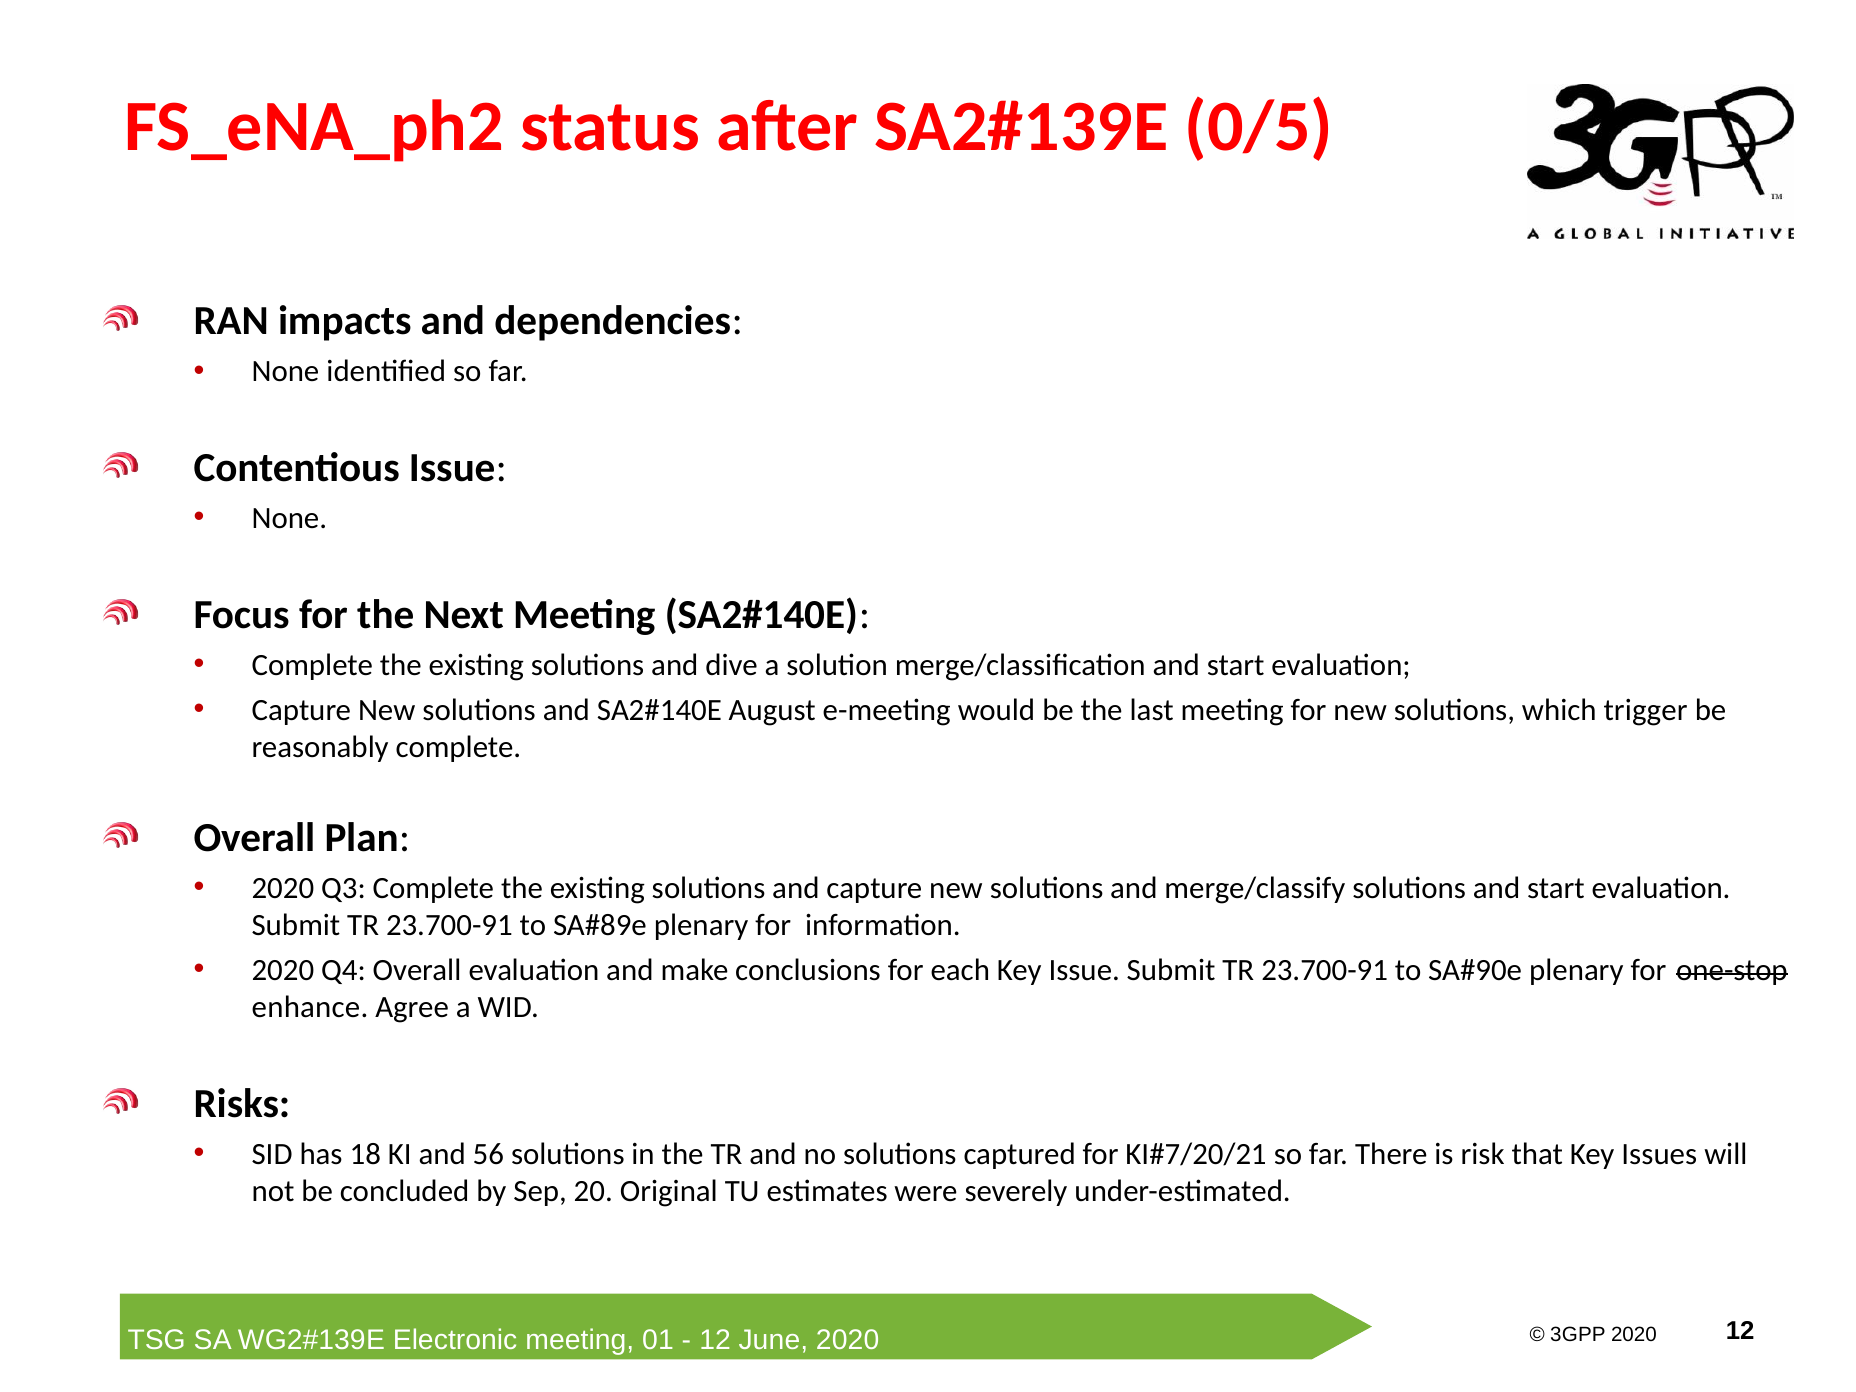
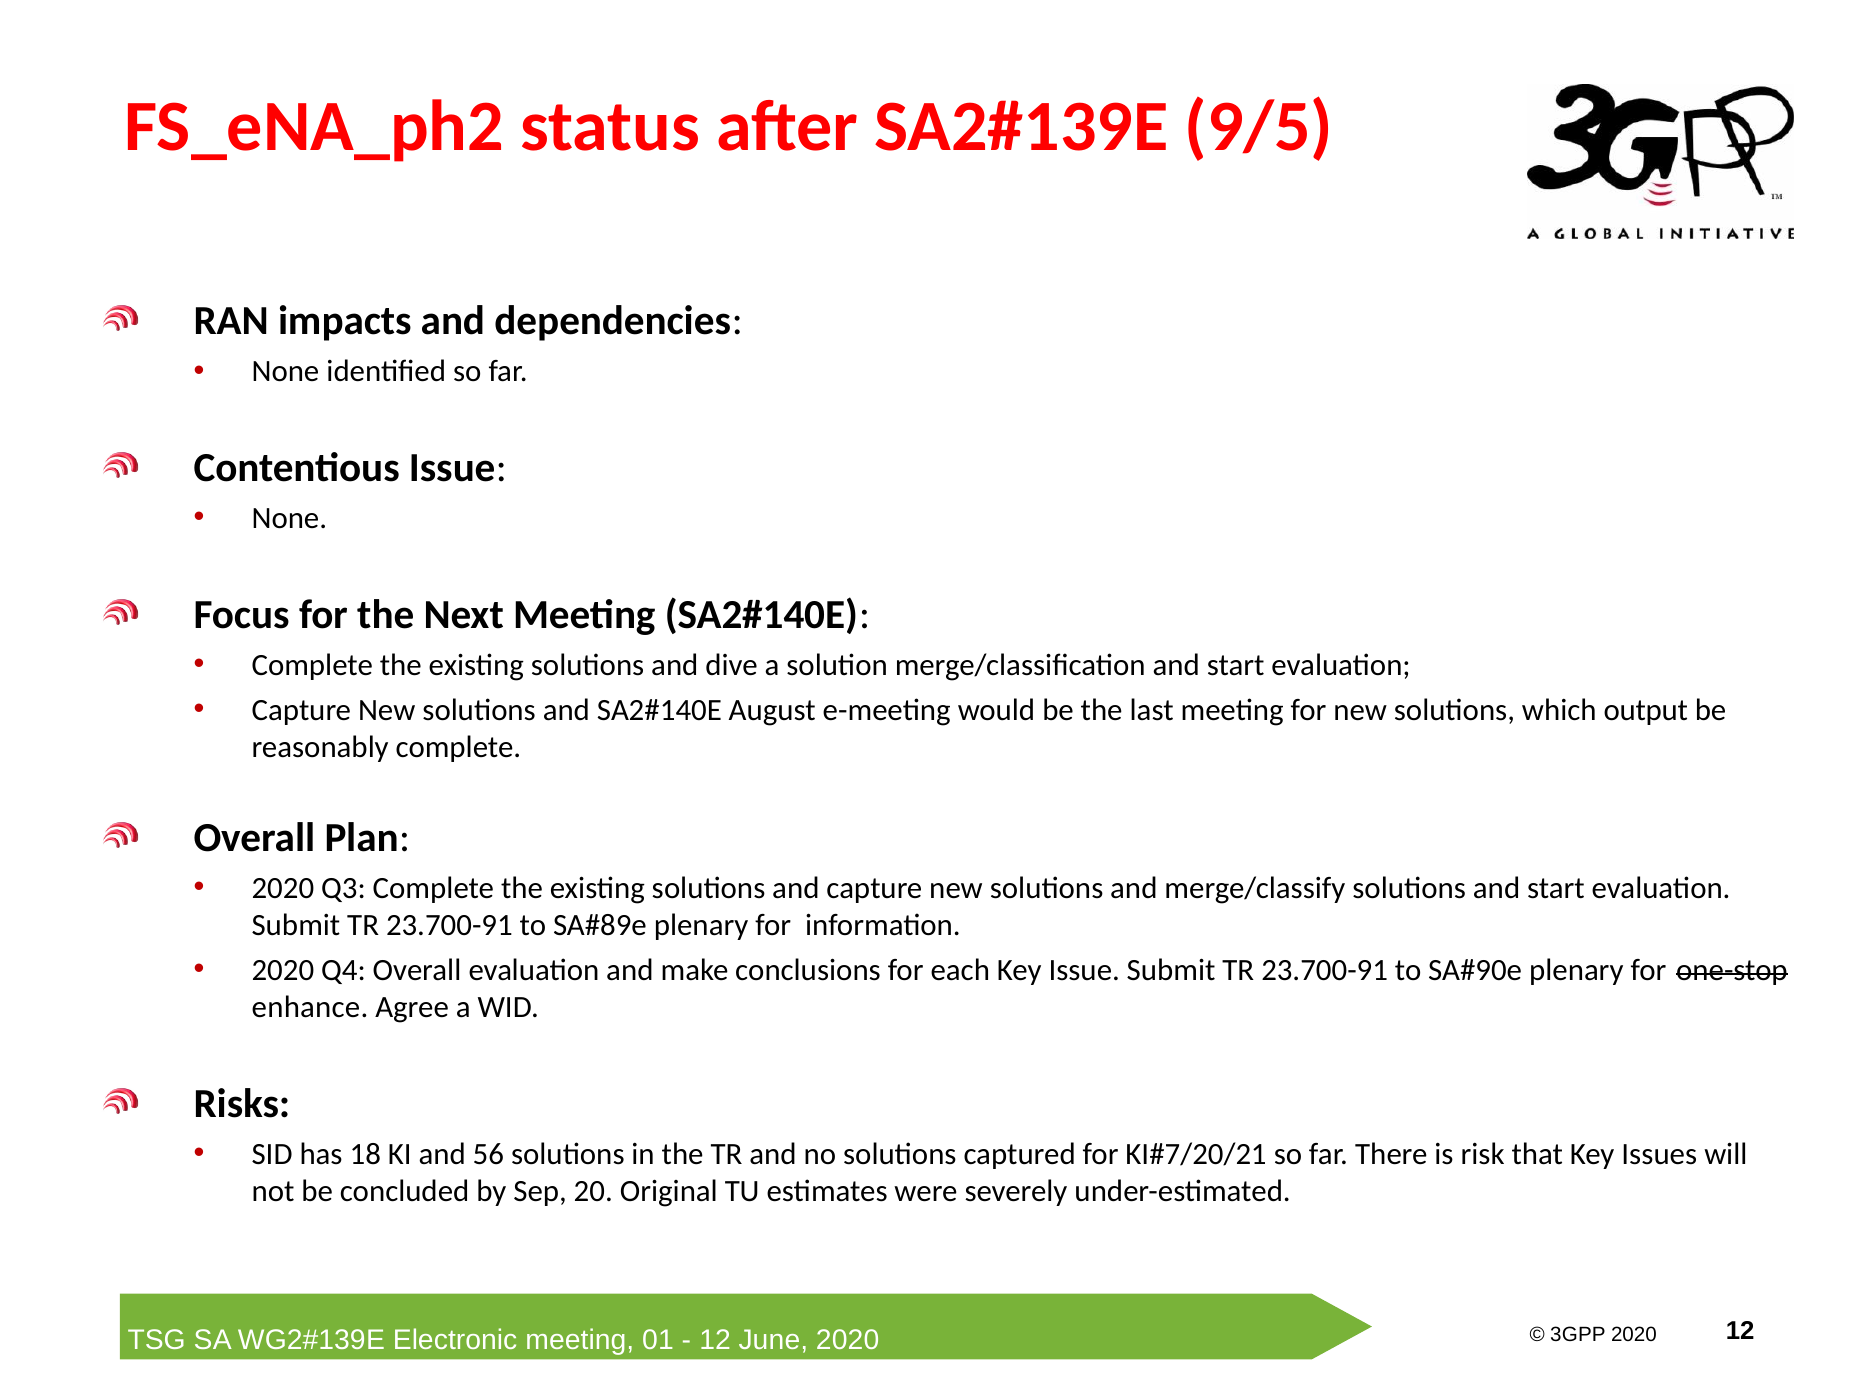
0/5: 0/5 -> 9/5
trigger: trigger -> output
